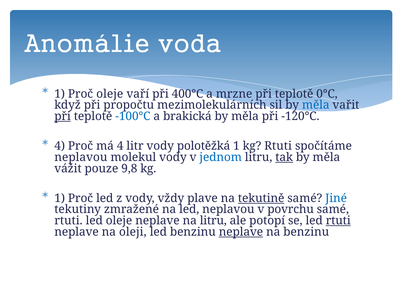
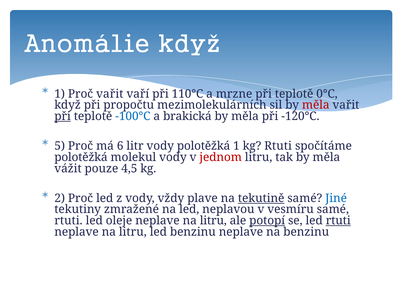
Anomálie voda: voda -> když
Proč oleje: oleje -> vařit
400°C: 400°C -> 110°C
měla at (316, 105) colour: blue -> red
4 at (60, 146): 4 -> 5
má 4: 4 -> 6
neplavou at (81, 157): neplavou -> polotěžká
jednom colour: blue -> red
tak underline: present -> none
9,8: 9,8 -> 4,5
1 at (60, 198): 1 -> 2
povrchu: povrchu -> vesmíru
potopí underline: none -> present
oleji at (133, 232): oleji -> litru
neplave at (241, 232) underline: present -> none
